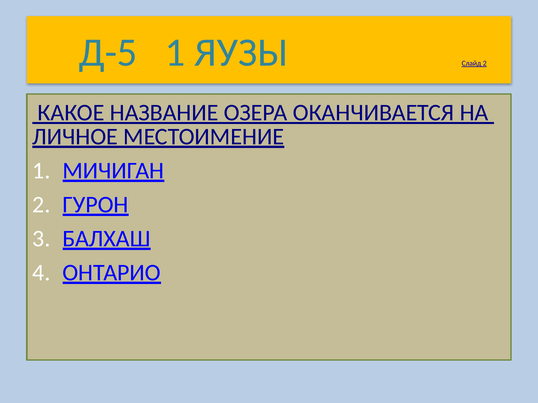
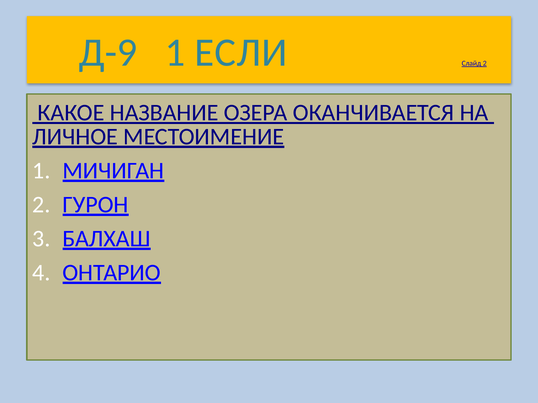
Д-5: Д-5 -> Д-9
ЯУЗЫ: ЯУЗЫ -> ЕСЛИ
